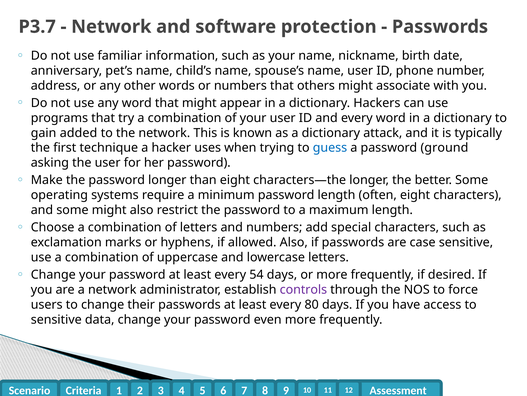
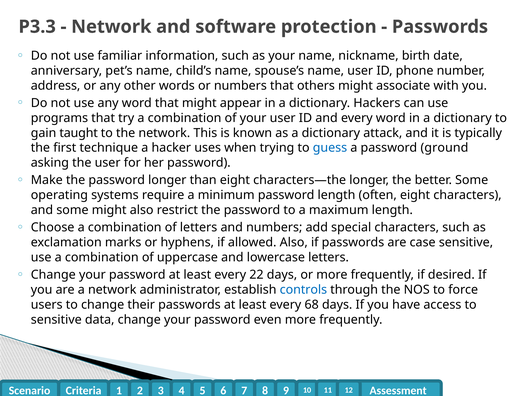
P3.7: P3.7 -> P3.3
added: added -> taught
54: 54 -> 22
controls colour: purple -> blue
80: 80 -> 68
